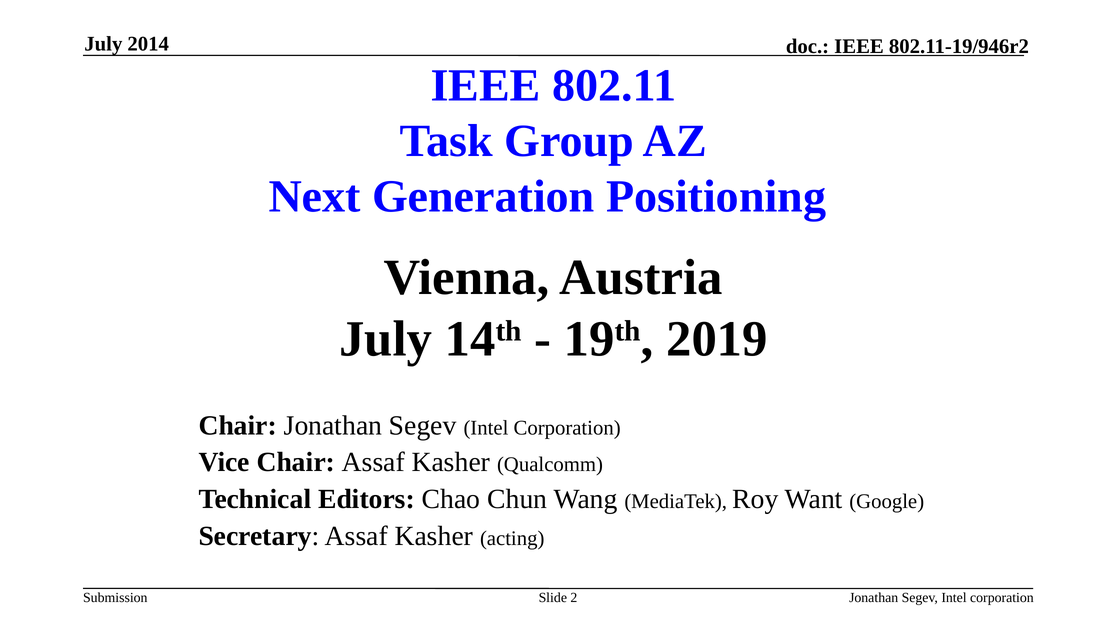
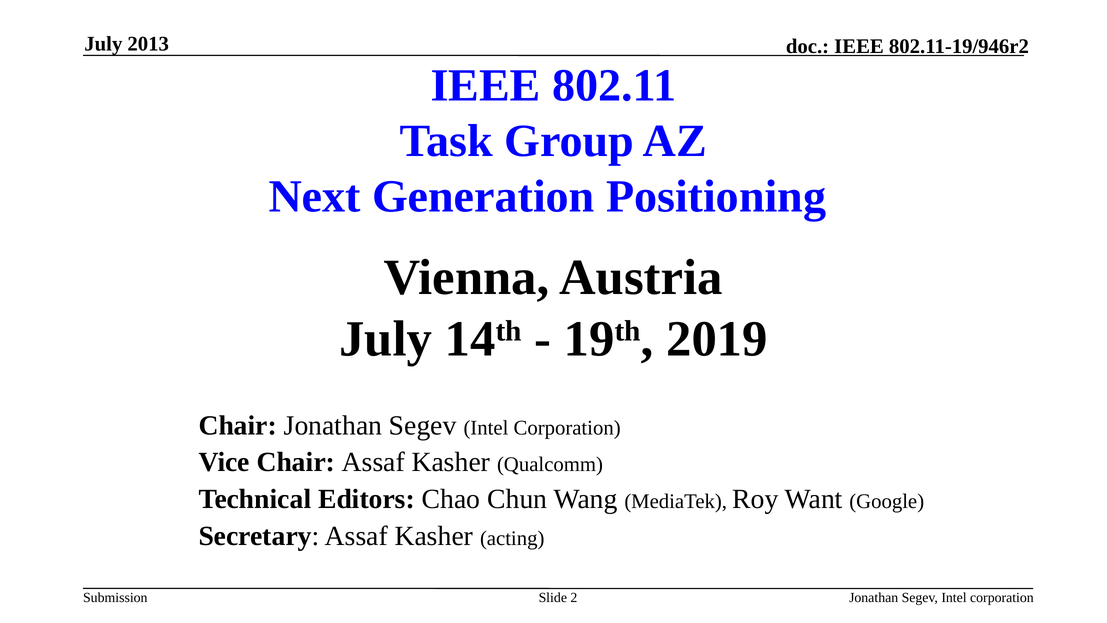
2014: 2014 -> 2013
